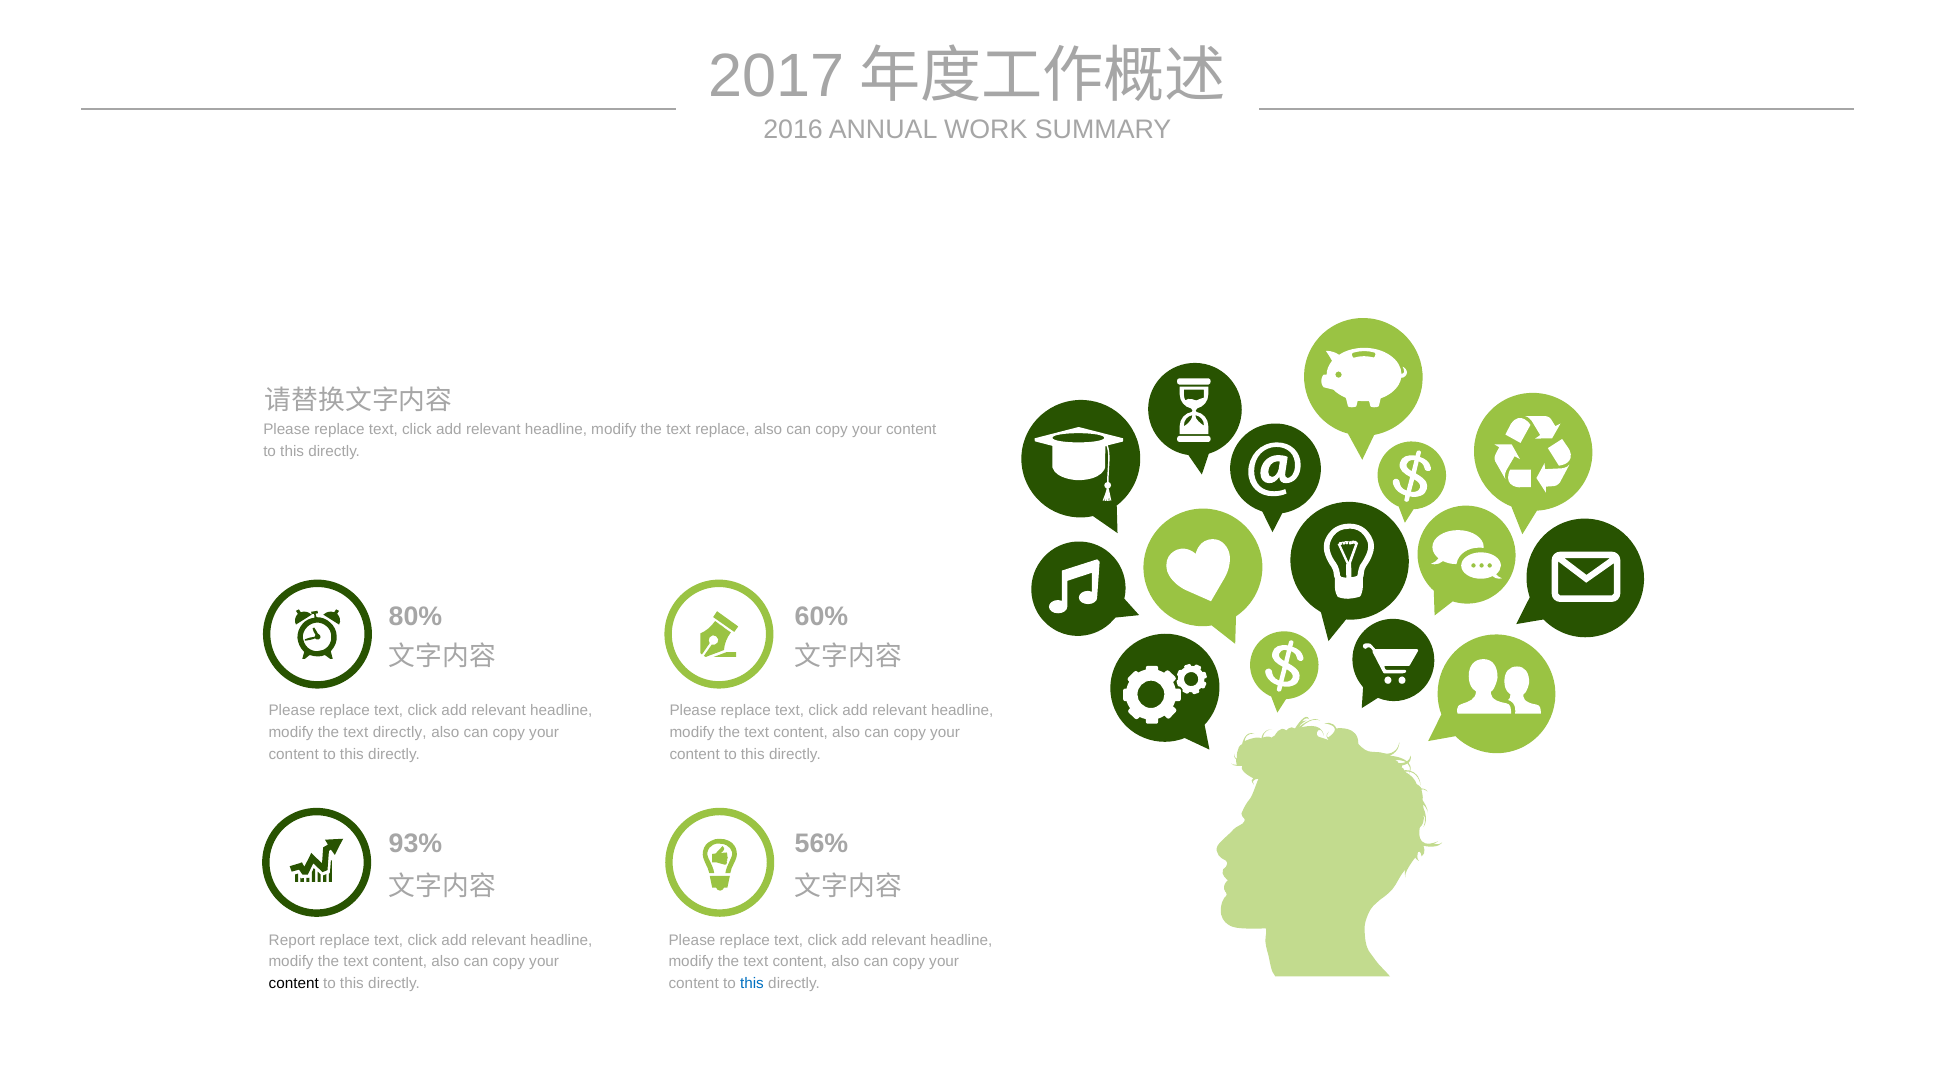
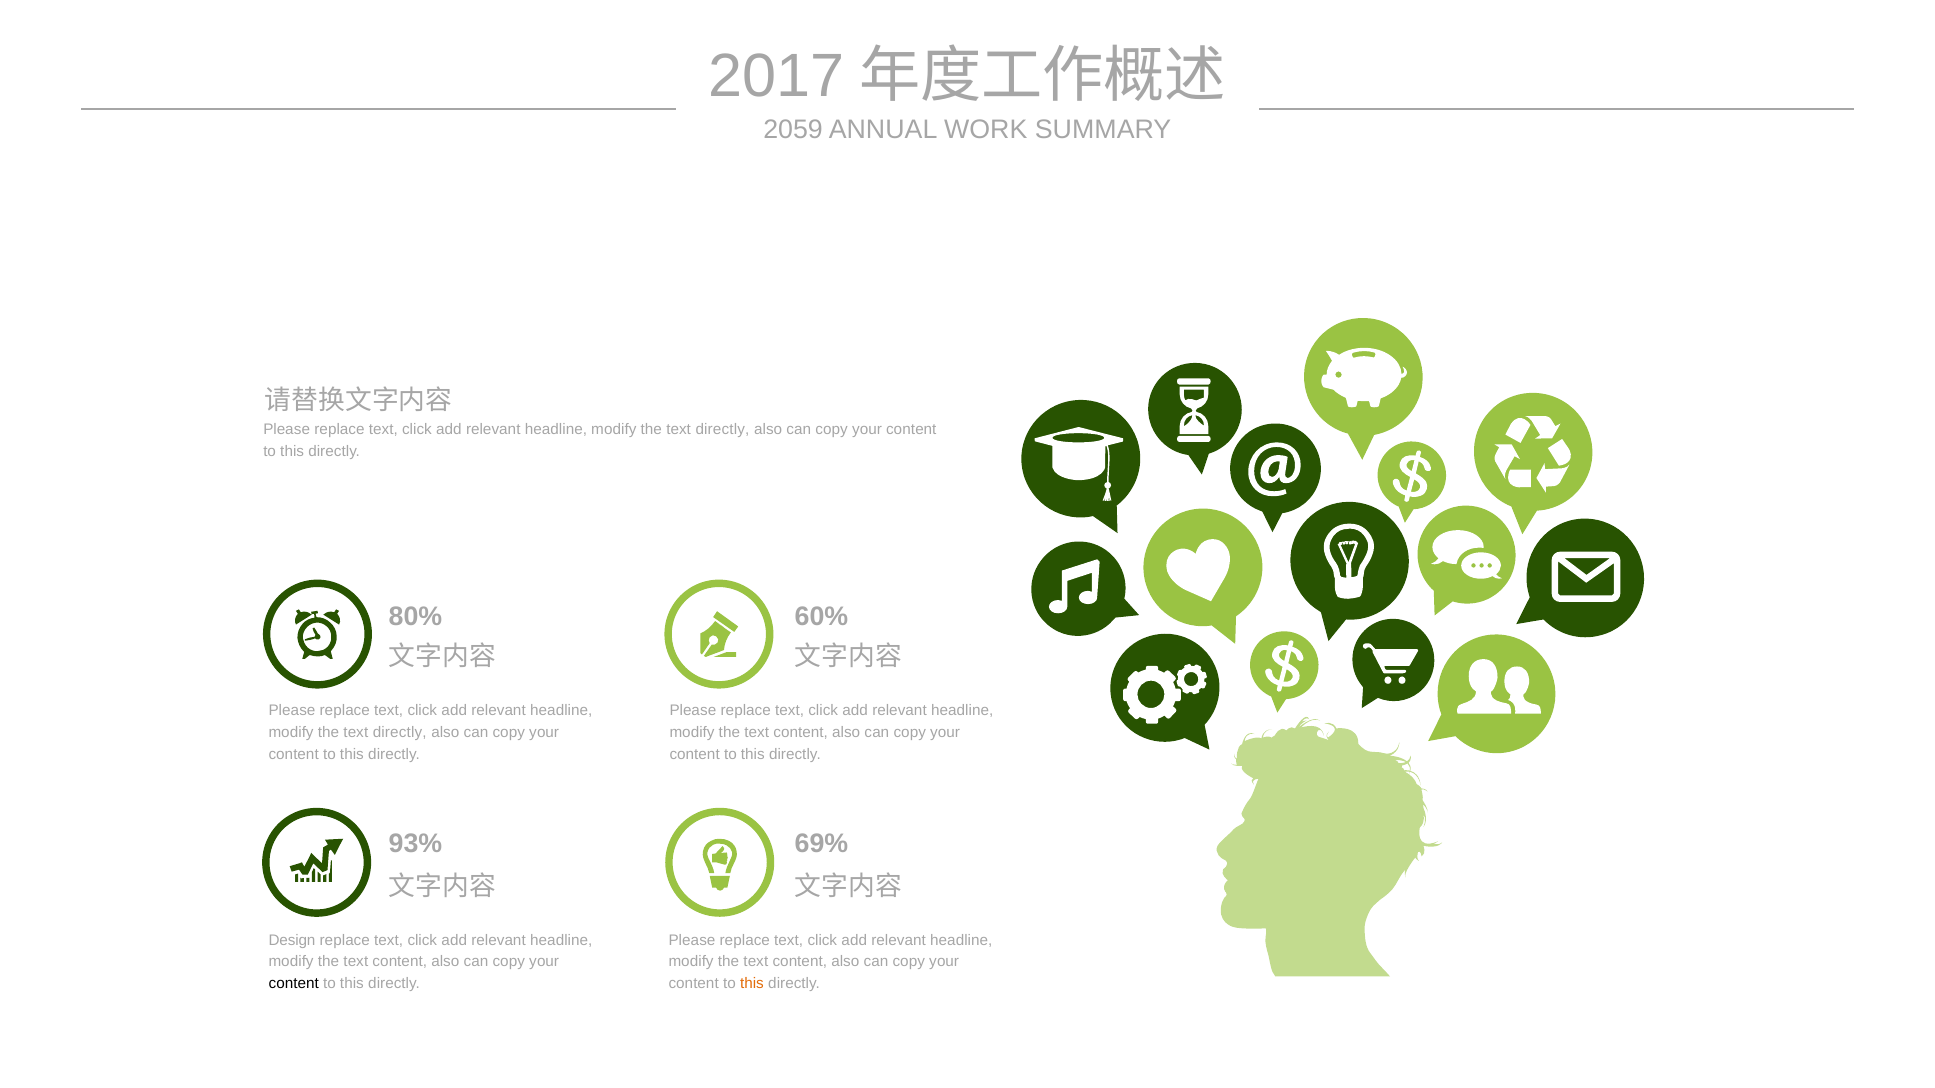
2016: 2016 -> 2059
replace at (723, 430): replace -> directly
56%: 56% -> 69%
Report: Report -> Design
this at (752, 984) colour: blue -> orange
